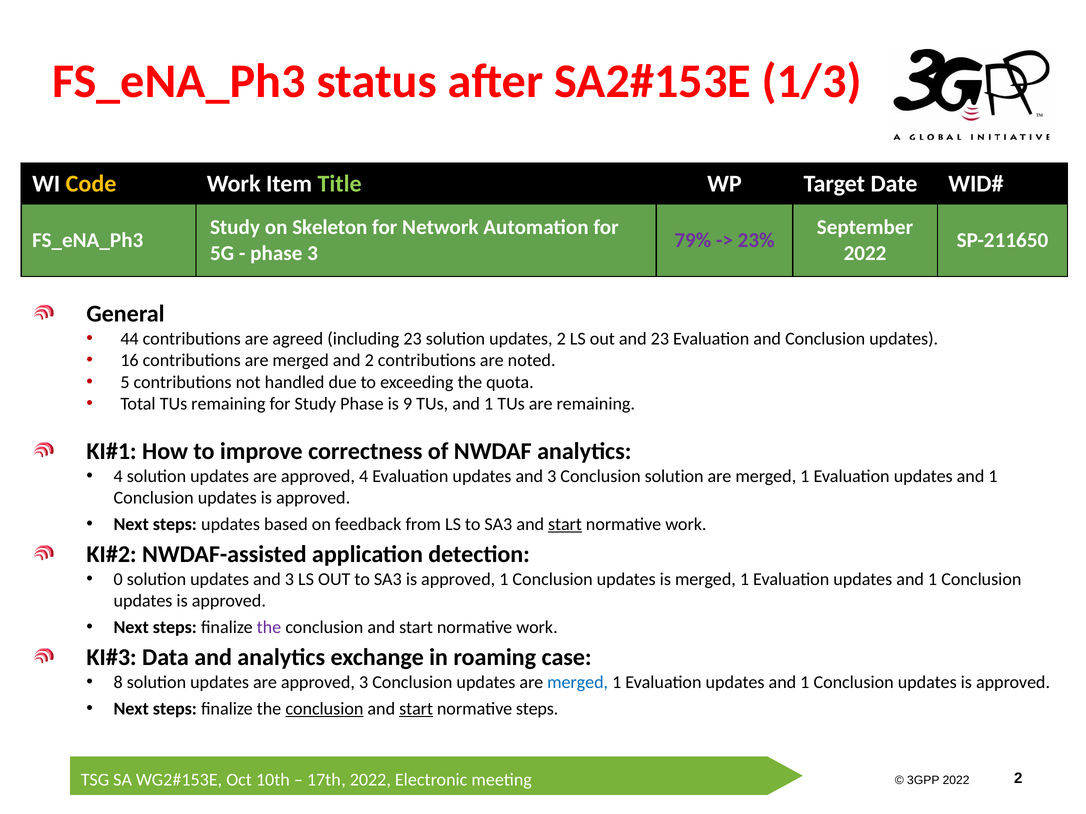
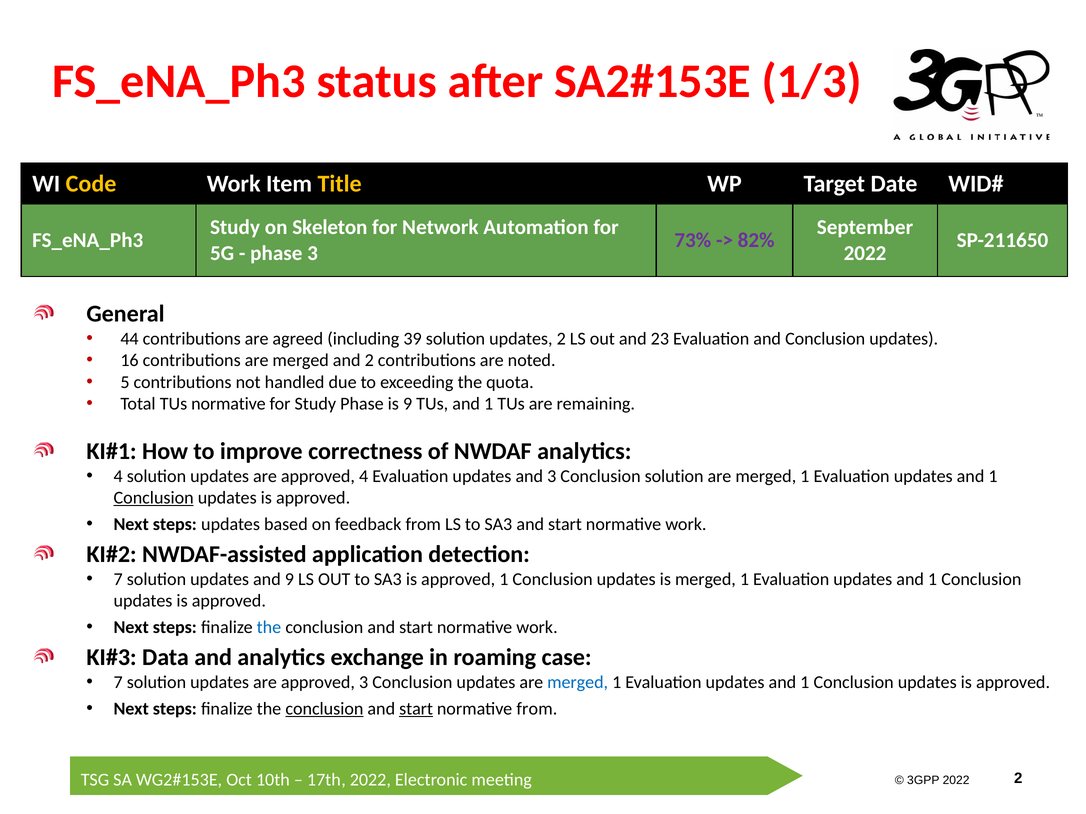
Title colour: light green -> yellow
79%: 79% -> 73%
23%: 23% -> 82%
including 23: 23 -> 39
TUs remaining: remaining -> normative
Conclusion at (154, 498) underline: none -> present
start at (565, 524) underline: present -> none
0 at (118, 580): 0 -> 7
solution updates and 3: 3 -> 9
the at (269, 628) colour: purple -> blue
8 at (118, 683): 8 -> 7
normative steps: steps -> from
